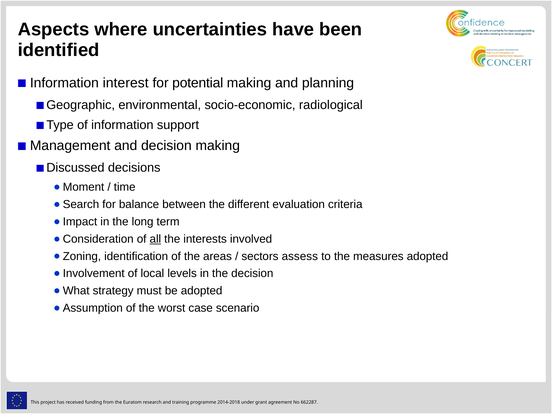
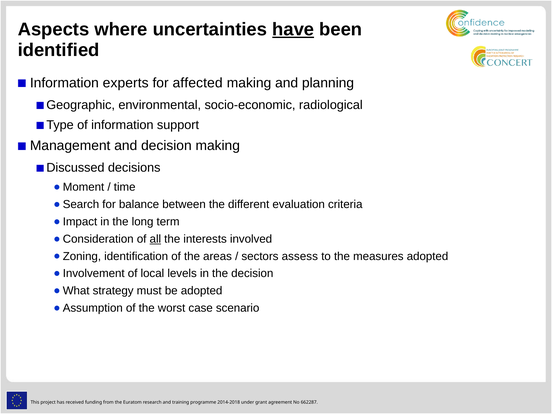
have underline: none -> present
interest: interest -> experts
potential: potential -> affected
